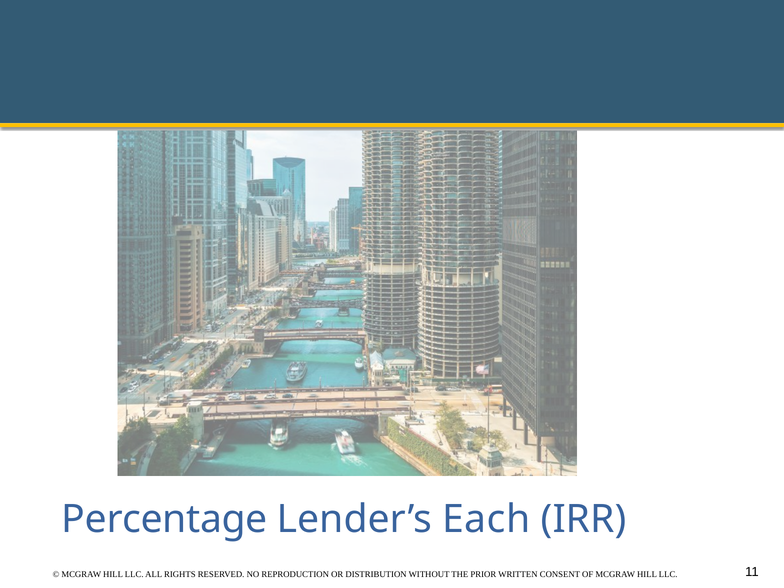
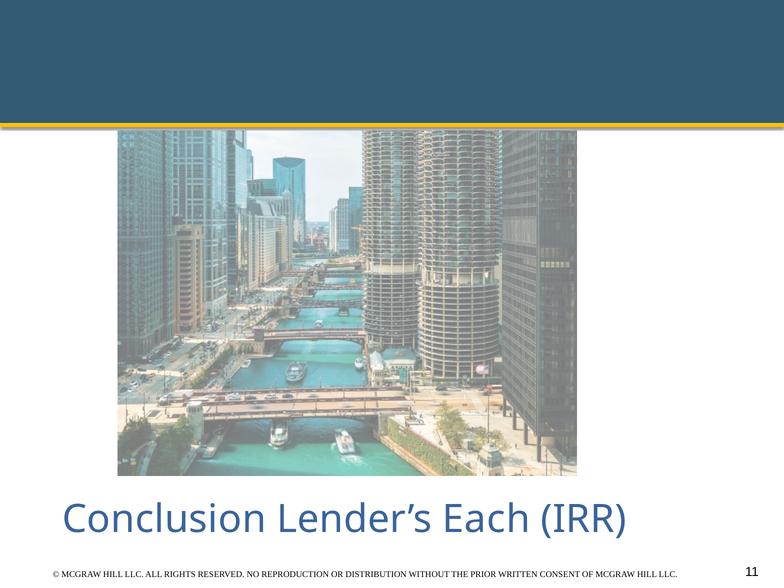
Percentage: Percentage -> Conclusion
